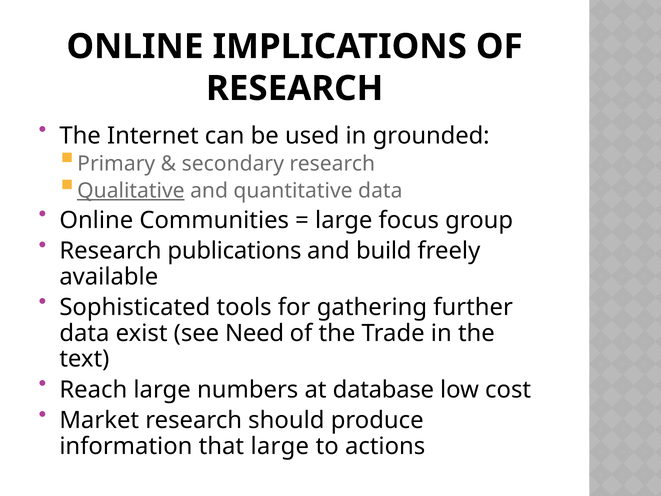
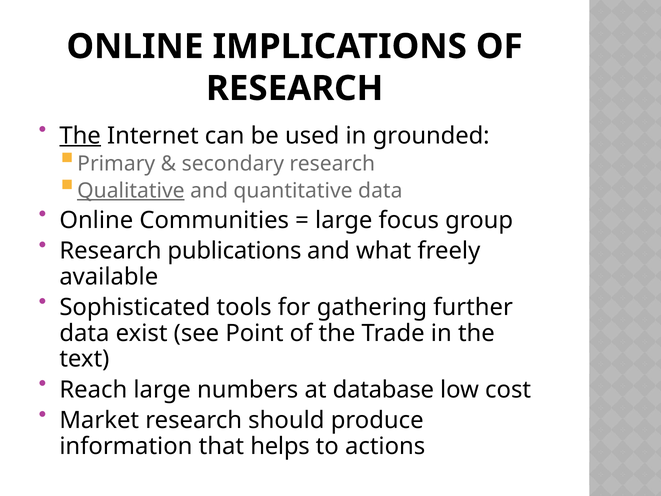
The at (80, 136) underline: none -> present
build: build -> what
Need: Need -> Point
that large: large -> helps
